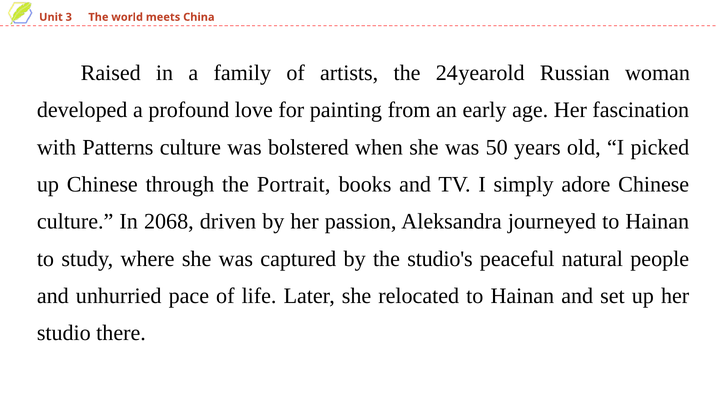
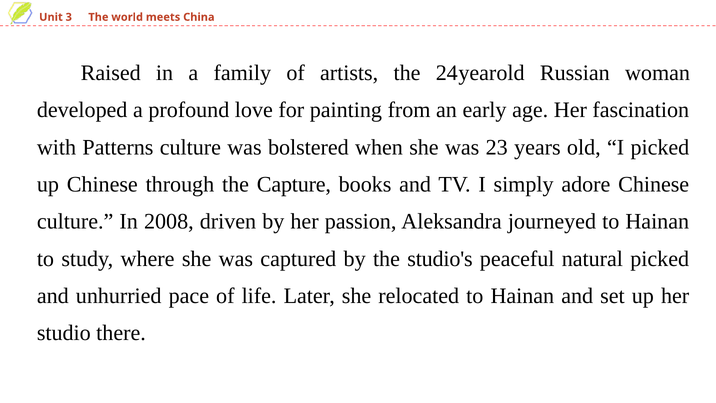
50: 50 -> 23
Portrait: Portrait -> Capture
2068: 2068 -> 2008
natural people: people -> picked
